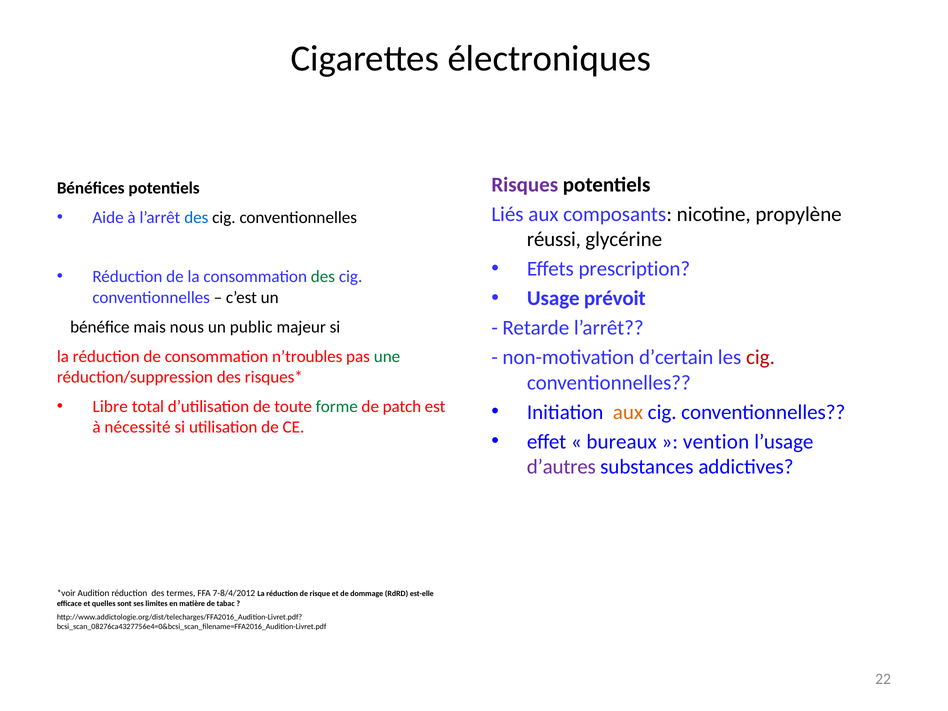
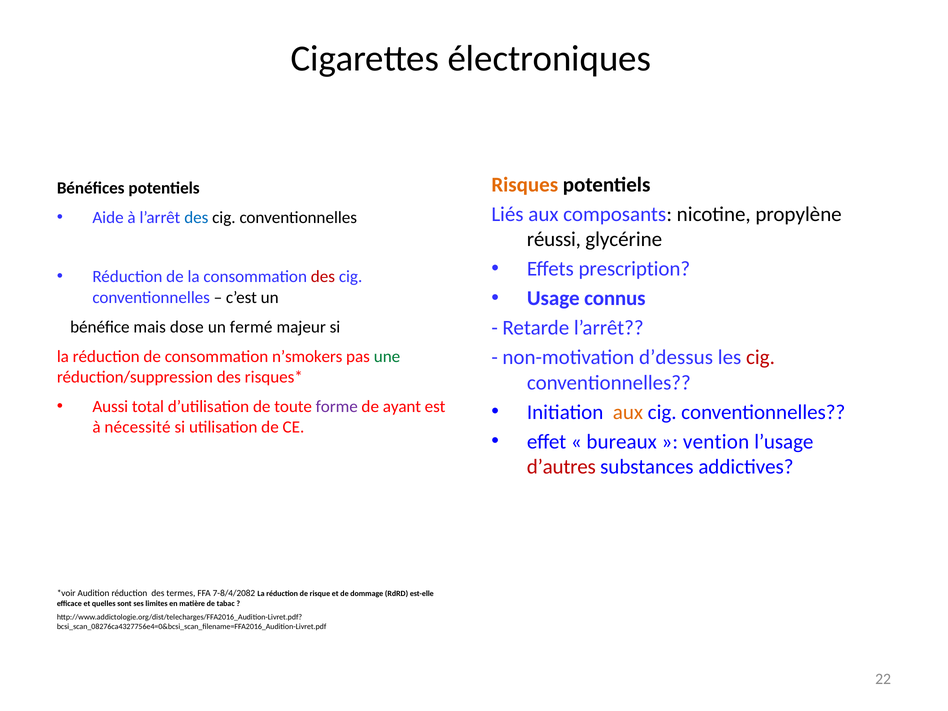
Risques colour: purple -> orange
des at (323, 277) colour: green -> red
prévoit: prévoit -> connus
nous: nous -> dose
public: public -> fermé
d’certain: d’certain -> d’dessus
n’troubles: n’troubles -> n’smokers
Libre: Libre -> Aussi
forme colour: green -> purple
patch: patch -> ayant
d’autres colour: purple -> red
7-8/4/2012: 7-8/4/2012 -> 7-8/4/2082
